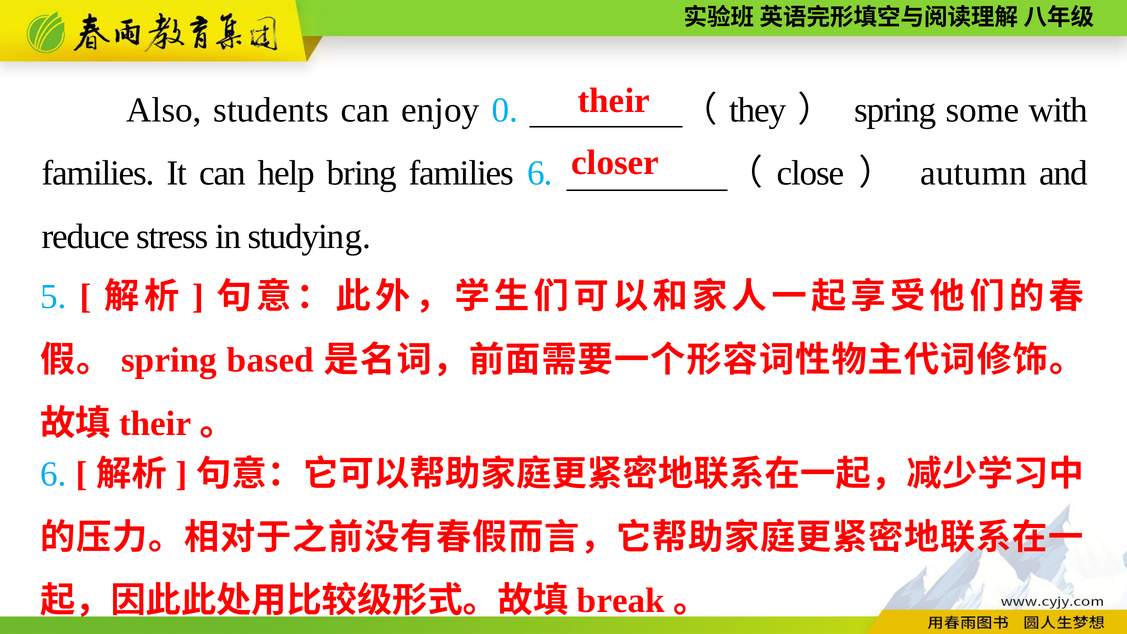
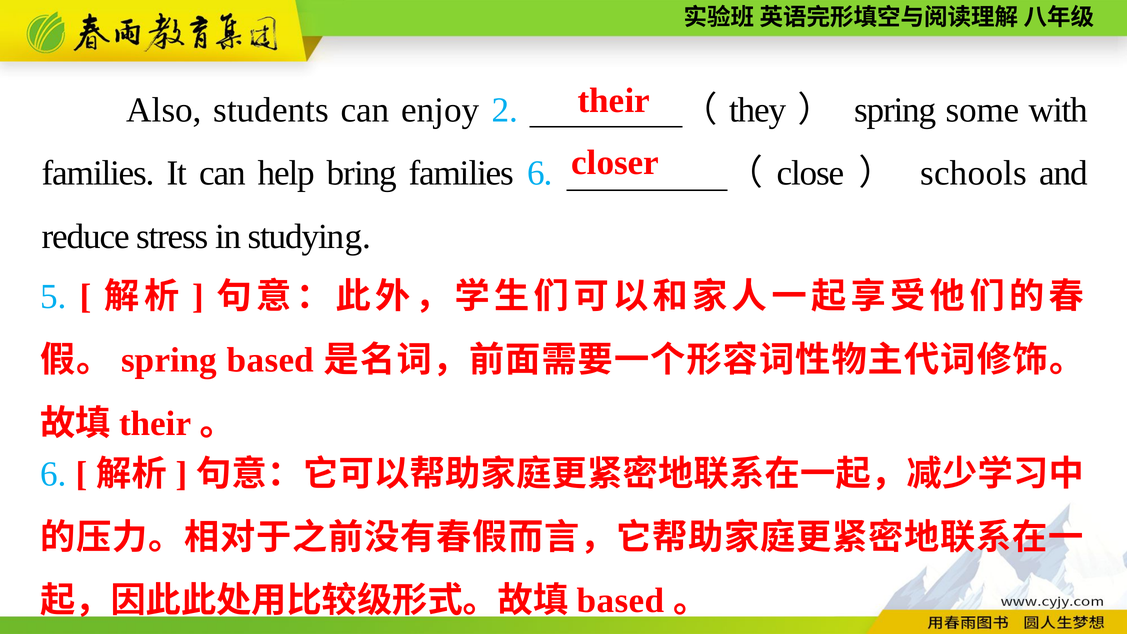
0: 0 -> 2
autumn: autumn -> schools
break at (621, 601): break -> based
